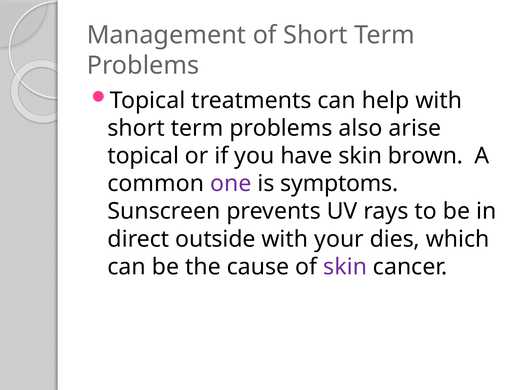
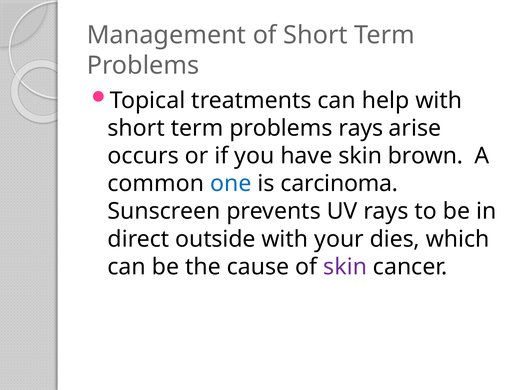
problems also: also -> rays
topical at (143, 156): topical -> occurs
one colour: purple -> blue
symptoms: symptoms -> carcinoma
